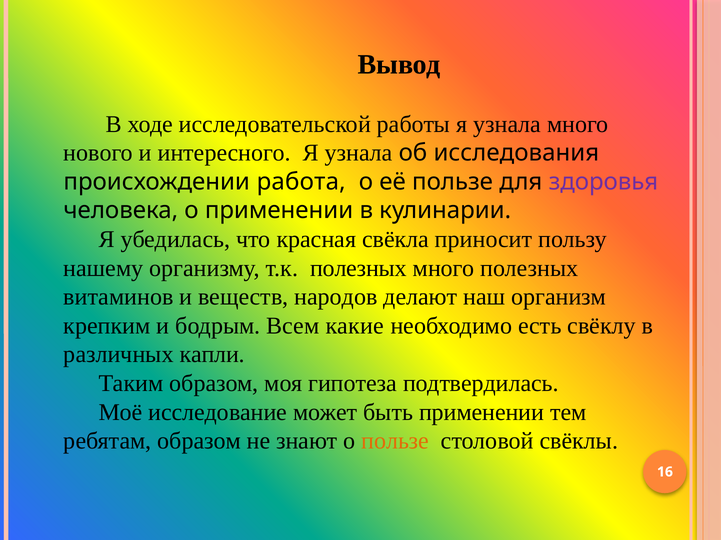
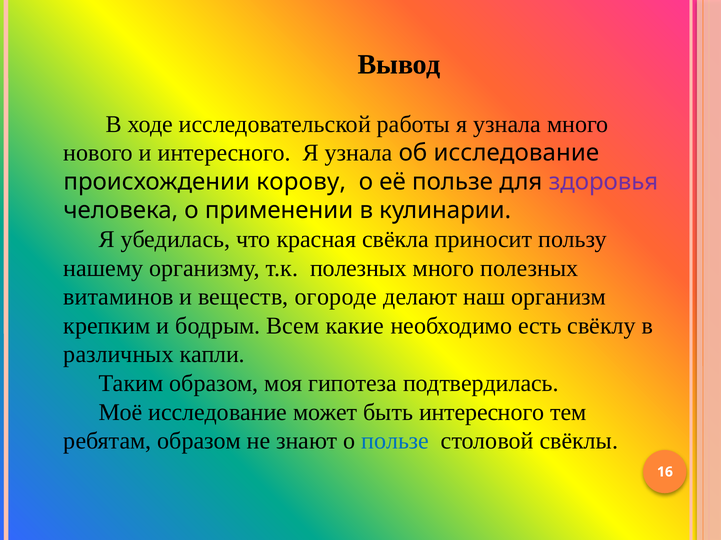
об исследования: исследования -> исследование
работа: работа -> корову
народов: народов -> огороде
быть применении: применении -> интересного
пользе at (395, 441) colour: orange -> blue
